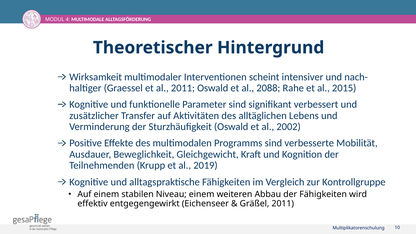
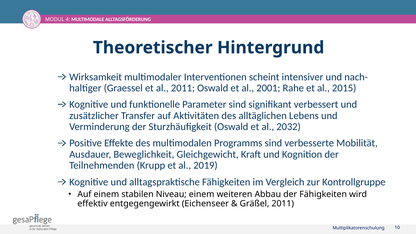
2088: 2088 -> 2001
2002: 2002 -> 2032
